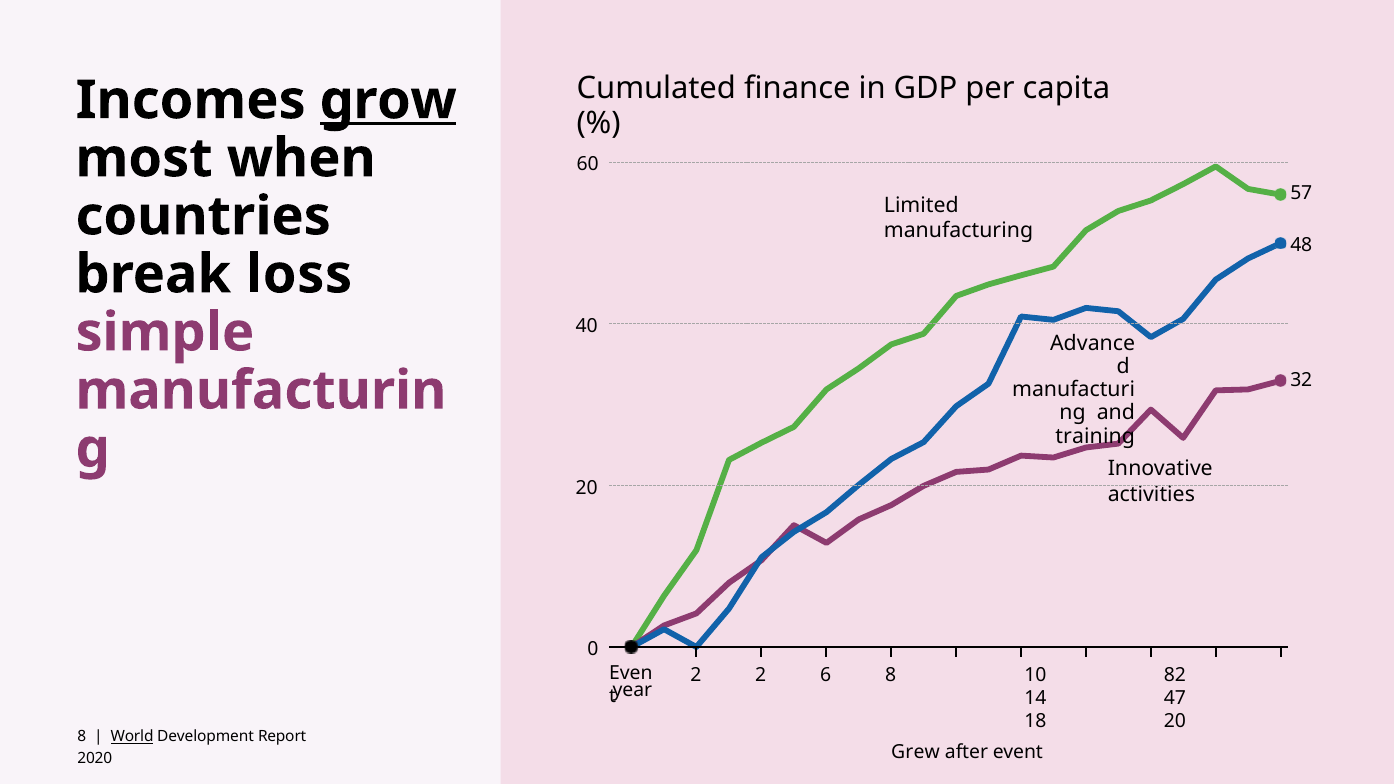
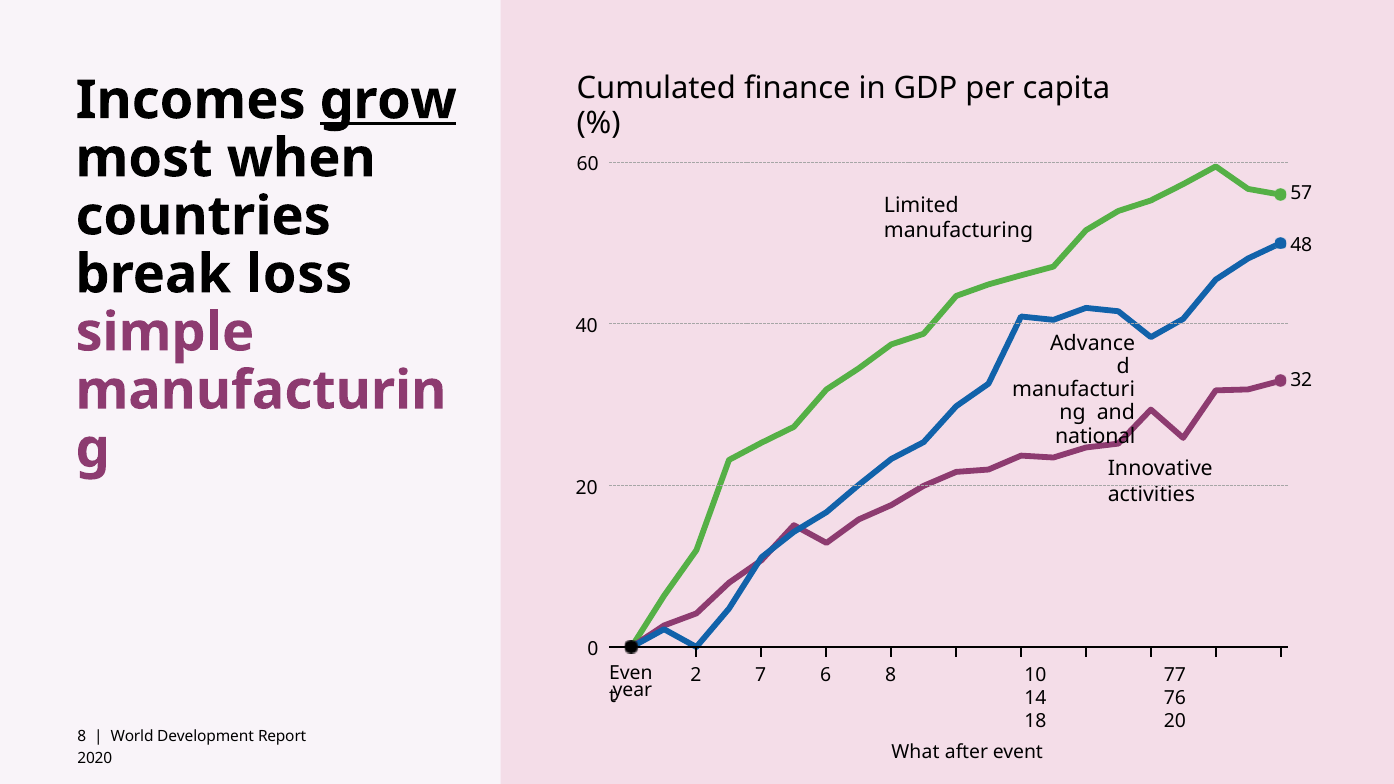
training: training -> national
2 2: 2 -> 7
82: 82 -> 77
47: 47 -> 76
World underline: present -> none
Grew: Grew -> What
